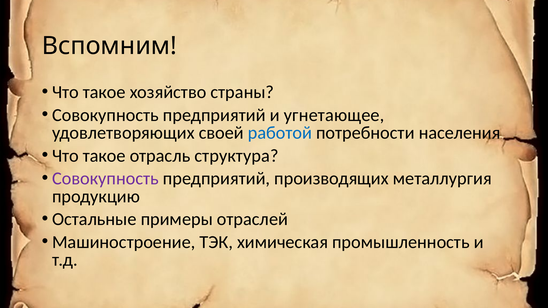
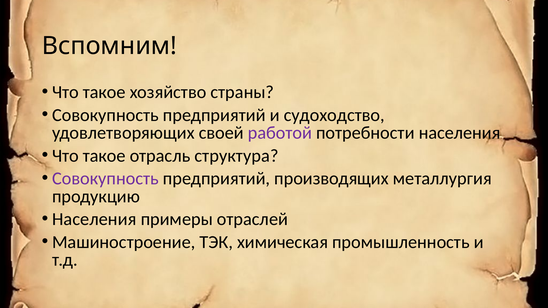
угнетающее: угнетающее -> судоходство
работой colour: blue -> purple
Остальные at (94, 219): Остальные -> Населения
